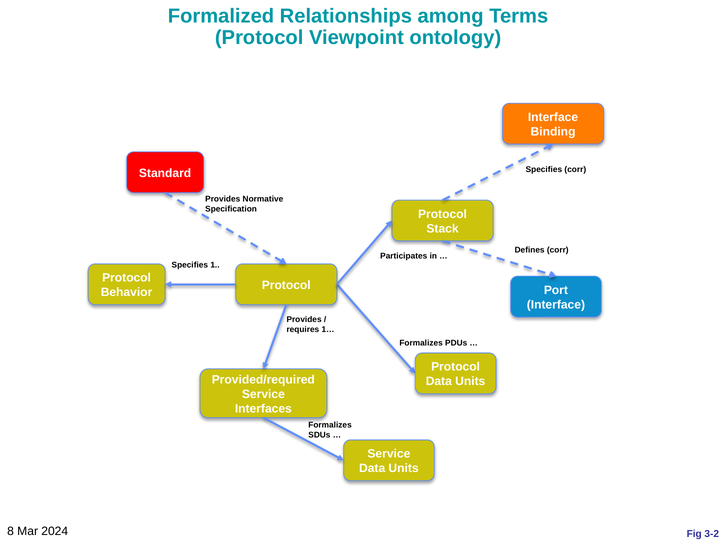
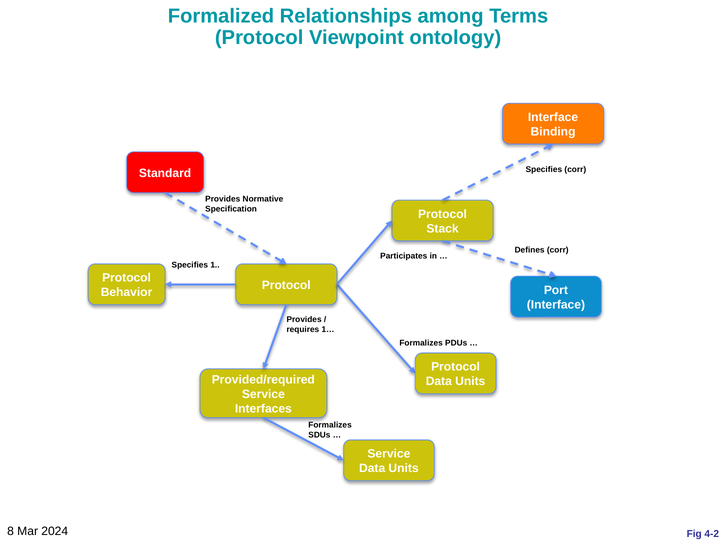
3-2: 3-2 -> 4-2
